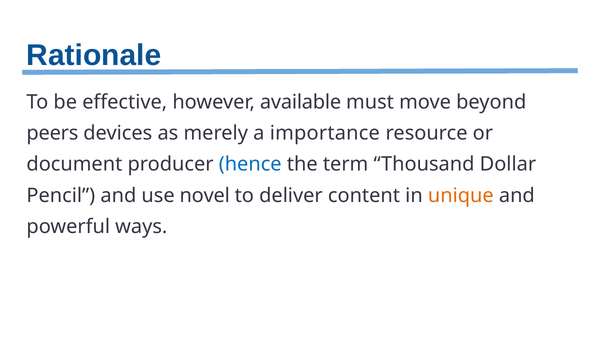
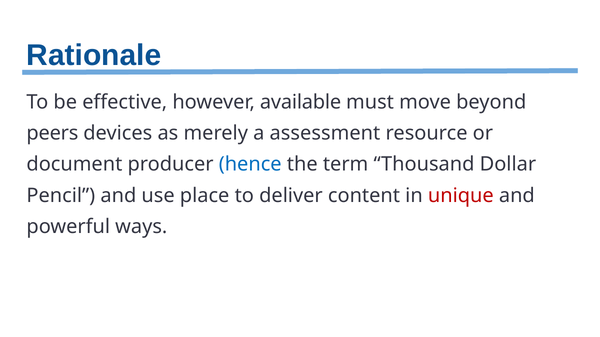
importance: importance -> assessment
novel: novel -> place
unique colour: orange -> red
